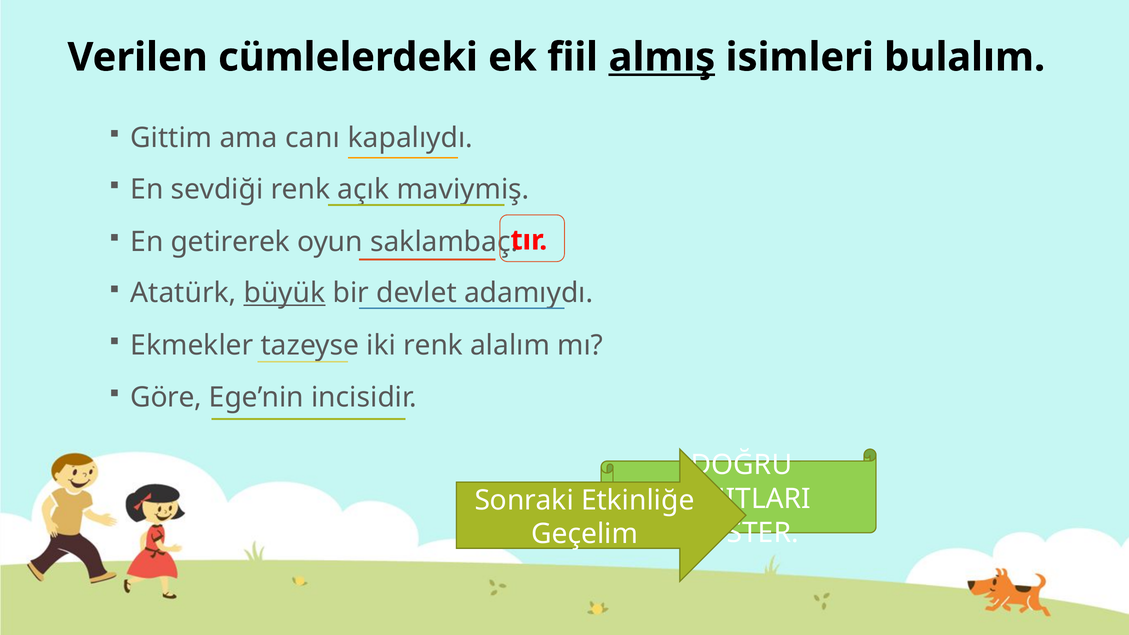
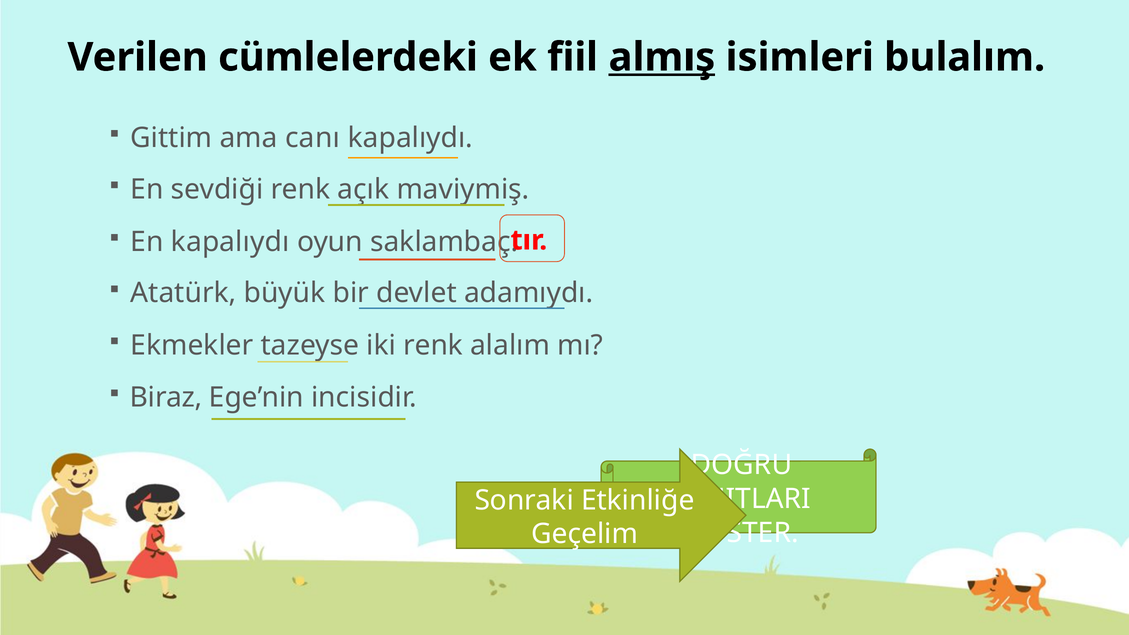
En getirerek: getirerek -> kapalıydı
büyük underline: present -> none
Göre: Göre -> Biraz
